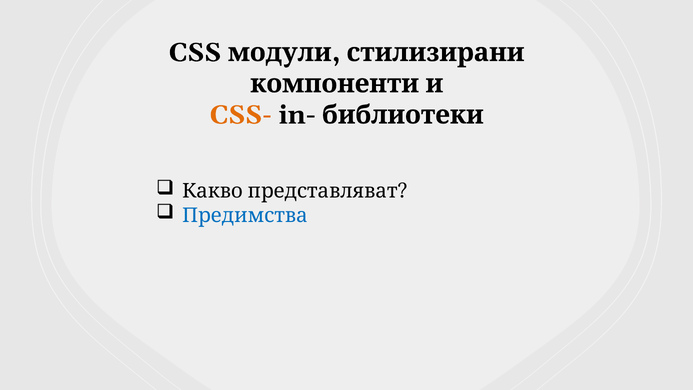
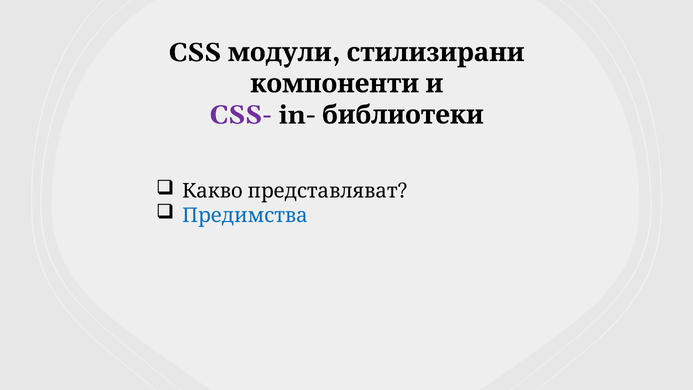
CSS- colour: orange -> purple
